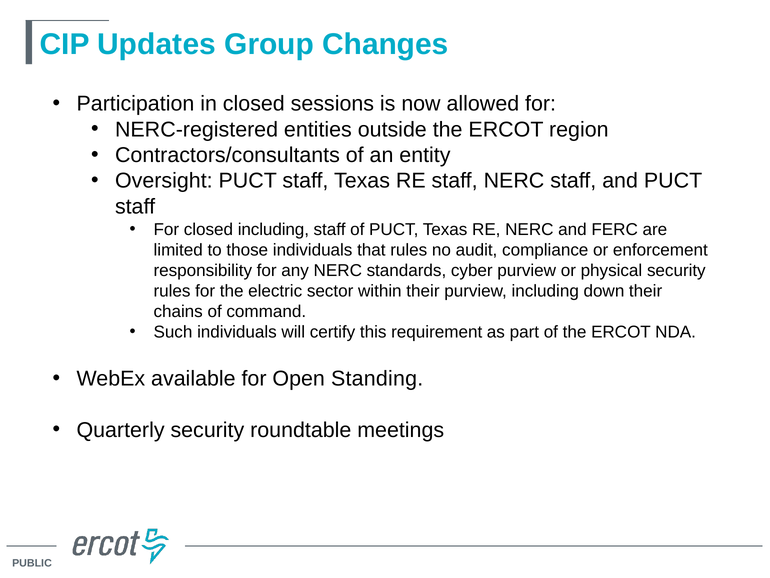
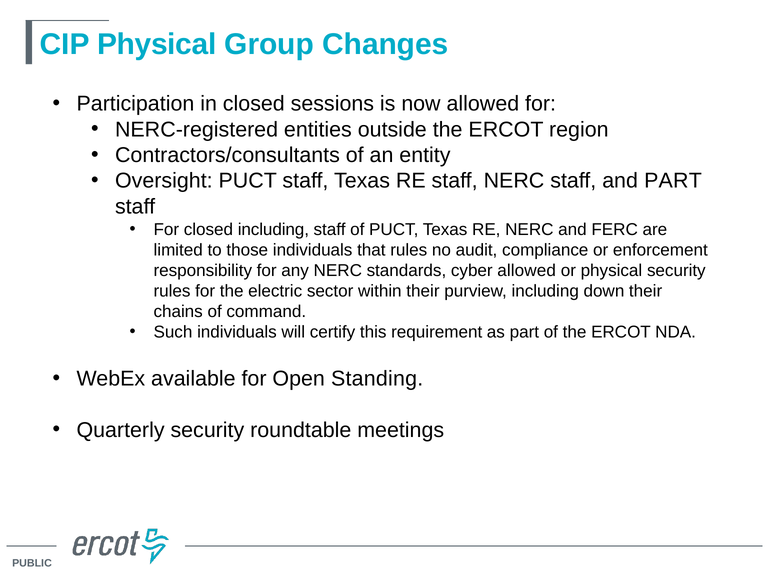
CIP Updates: Updates -> Physical
and PUCT: PUCT -> PART
cyber purview: purview -> allowed
